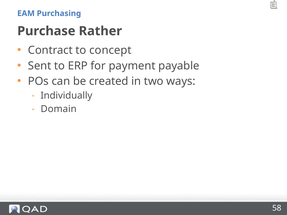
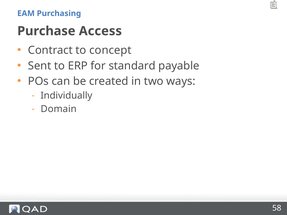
Rather: Rather -> Access
payment: payment -> standard
